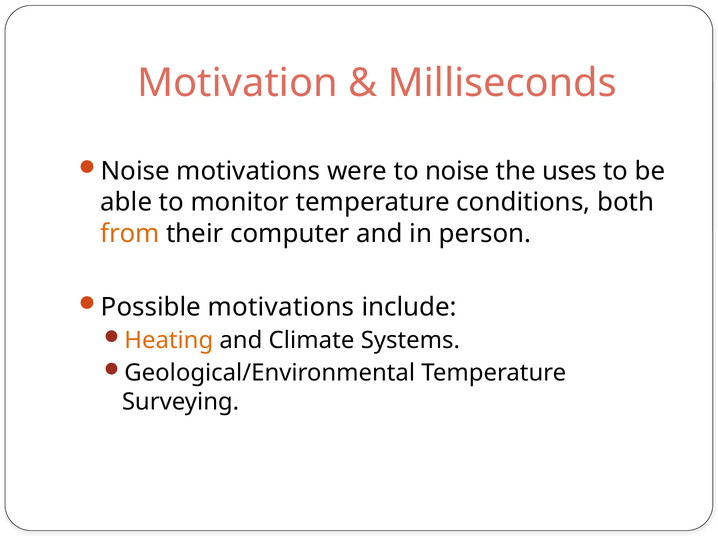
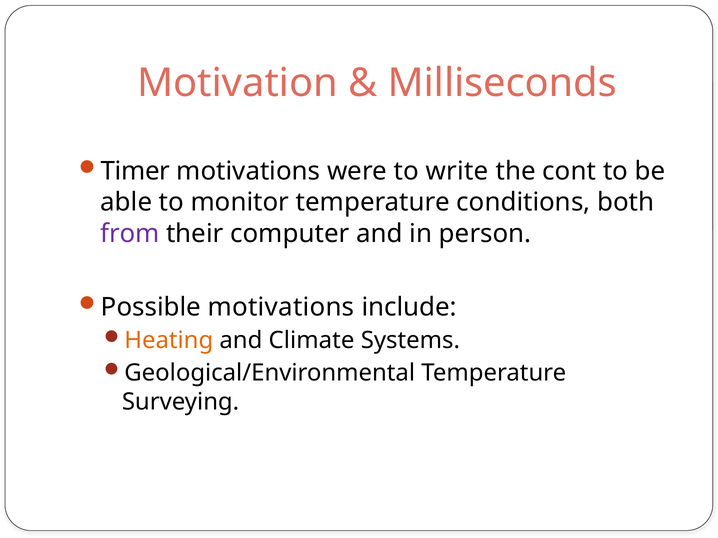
Noise at (135, 171): Noise -> Timer
to noise: noise -> write
uses: uses -> cont
from colour: orange -> purple
